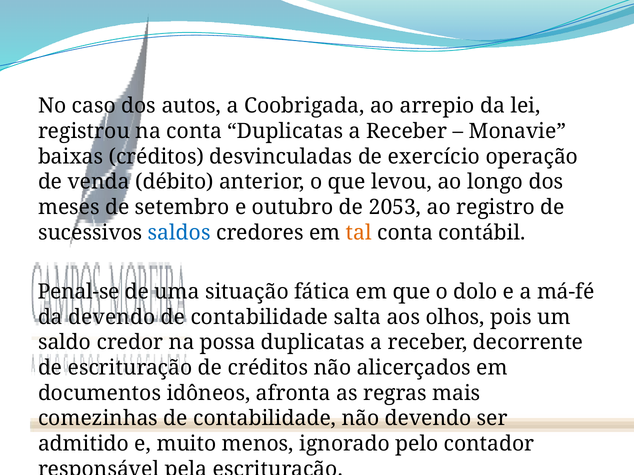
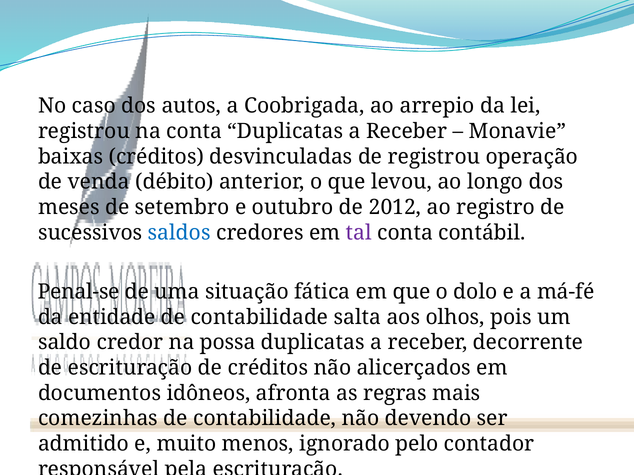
de exercício: exercício -> registrou
2053: 2053 -> 2012
tal colour: orange -> purple
da devendo: devendo -> entidade
